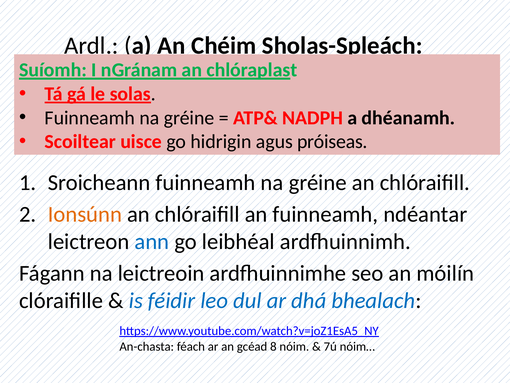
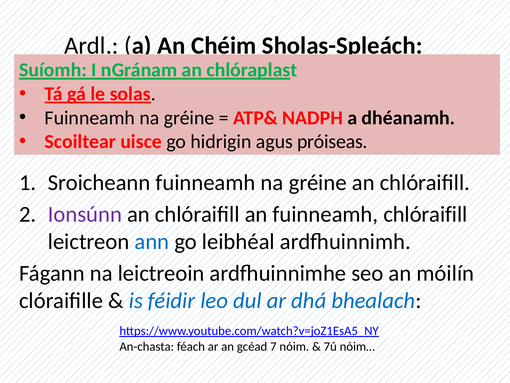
Ionsúnn colour: orange -> purple
fuinneamh ndéantar: ndéantar -> chlóraifill
8: 8 -> 7
